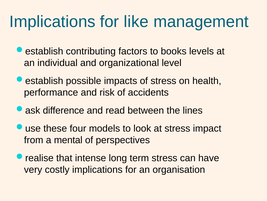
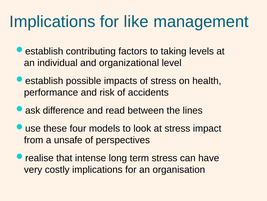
books: books -> taking
mental: mental -> unsafe
